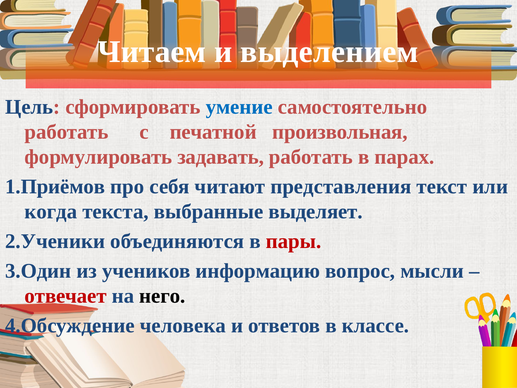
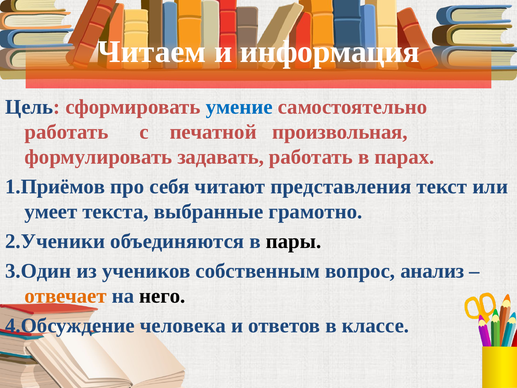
выделением: выделением -> информация
когда: когда -> умеет
выделяет: выделяет -> грамотно
пары colour: red -> black
информацию: информацию -> собственным
мысли: мысли -> анализ
отвечает colour: red -> orange
